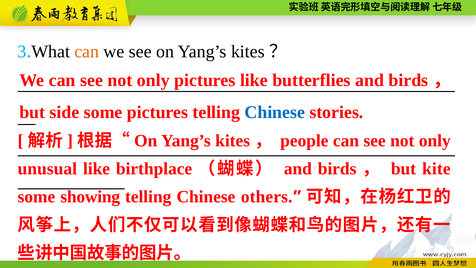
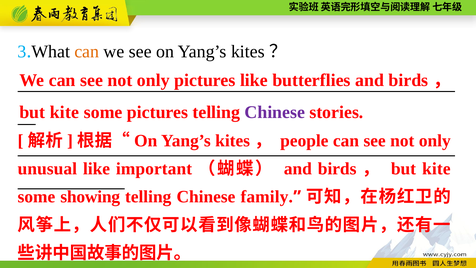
side at (65, 112): side -> kite
Chinese at (275, 112) colour: blue -> purple
birthplace: birthplace -> important
others: others -> family
